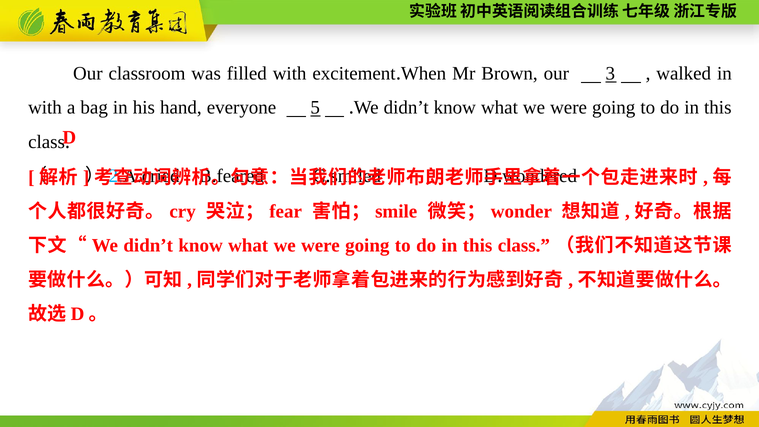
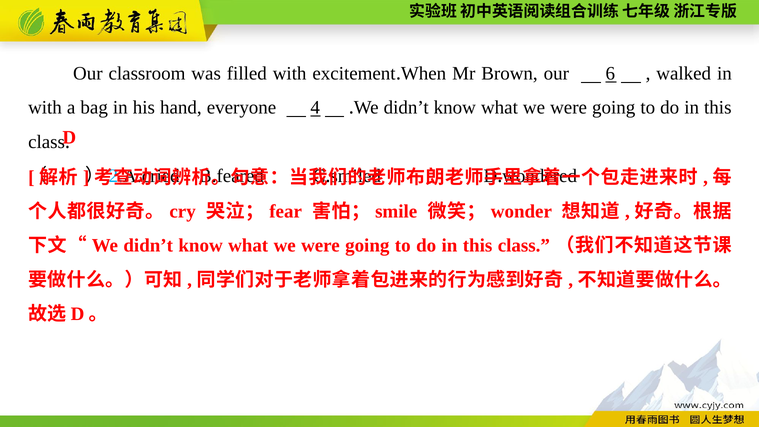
3: 3 -> 6
5: 5 -> 4
